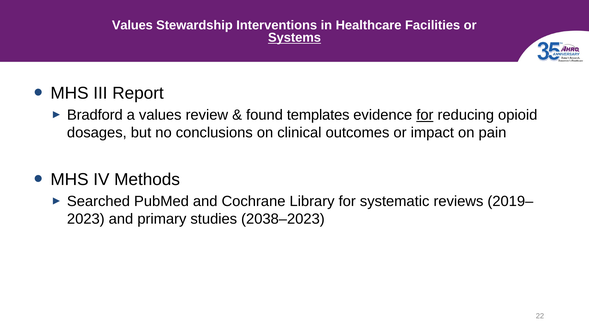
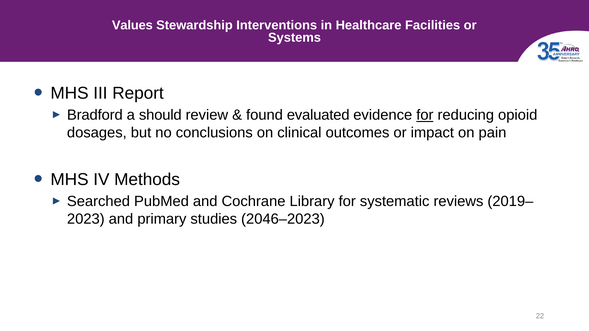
Systems underline: present -> none
a values: values -> should
templates: templates -> evaluated
2038–2023: 2038–2023 -> 2046–2023
